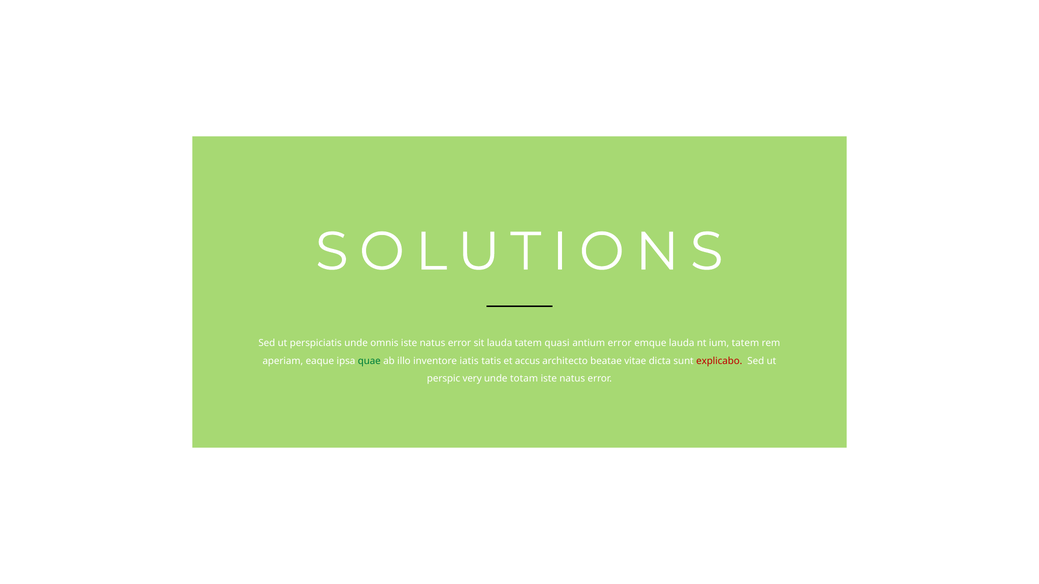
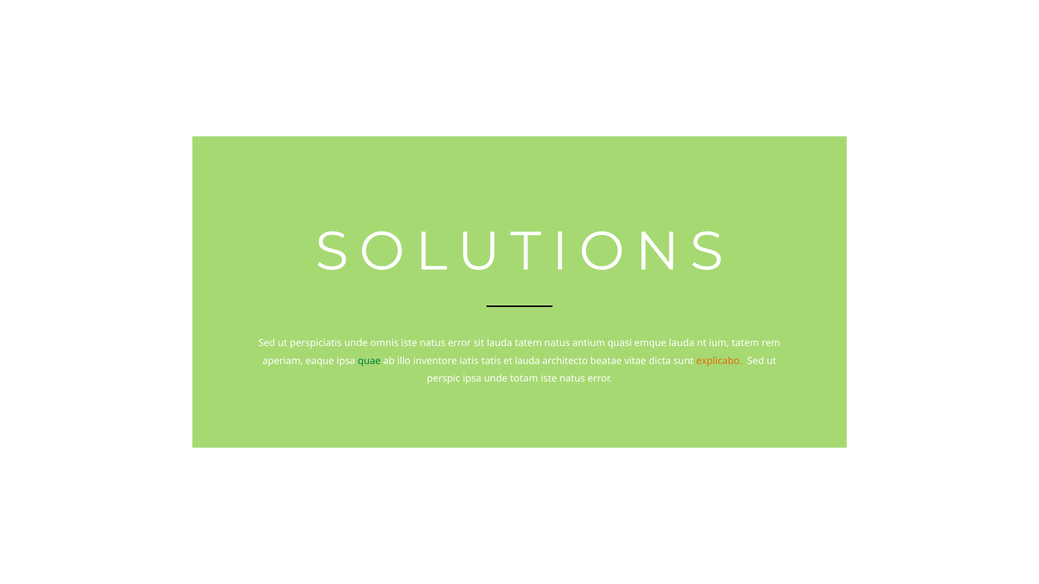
tatem quasi: quasi -> natus
antium error: error -> quasi
et accus: accus -> lauda
explicabo colour: red -> orange
perspic very: very -> ipsa
